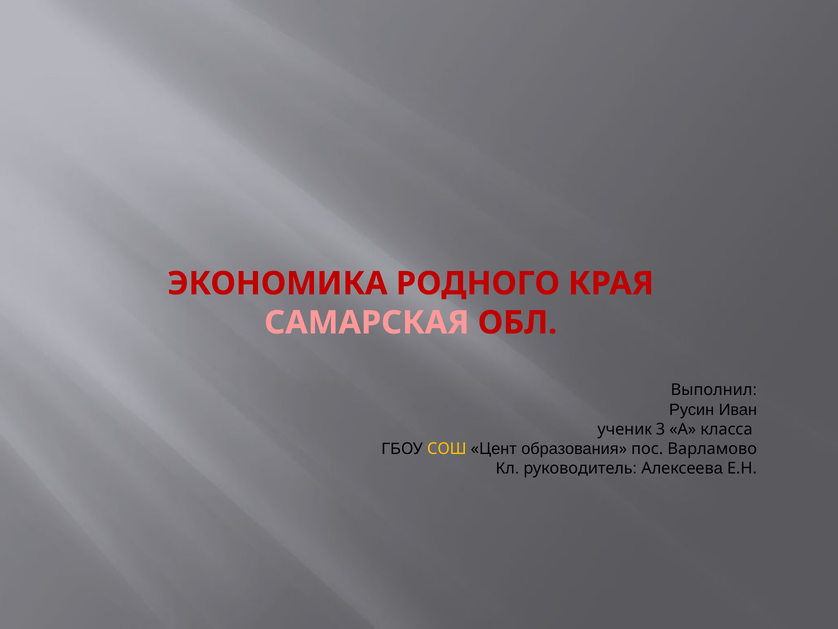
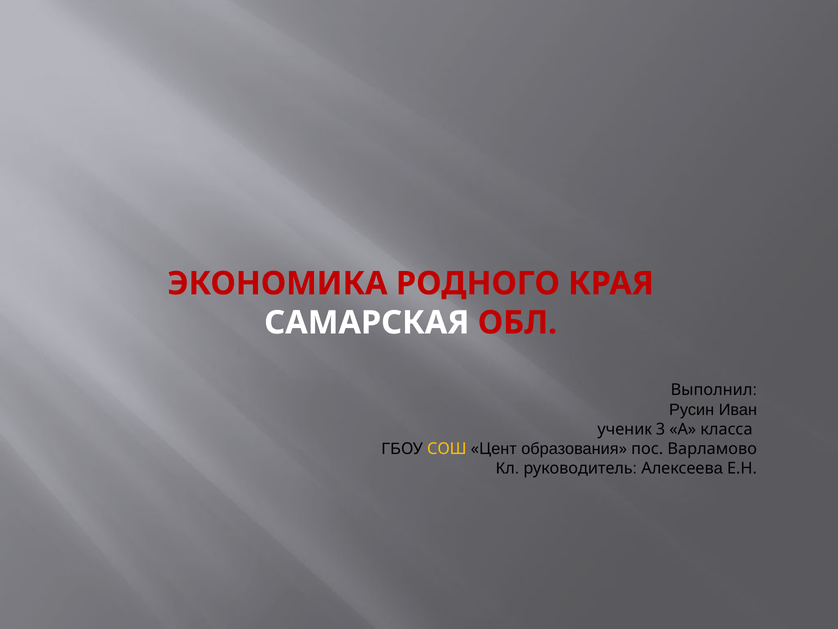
САМАРСКАЯ colour: pink -> white
